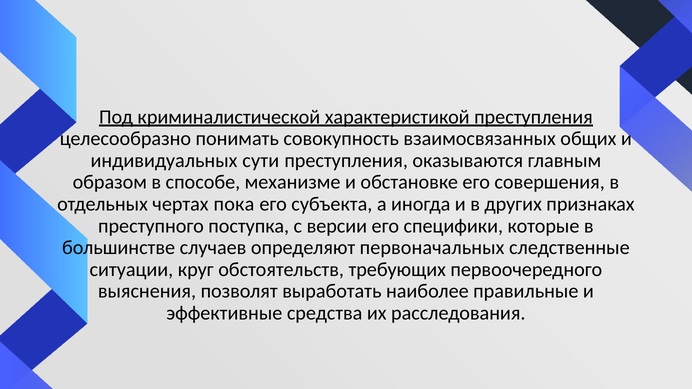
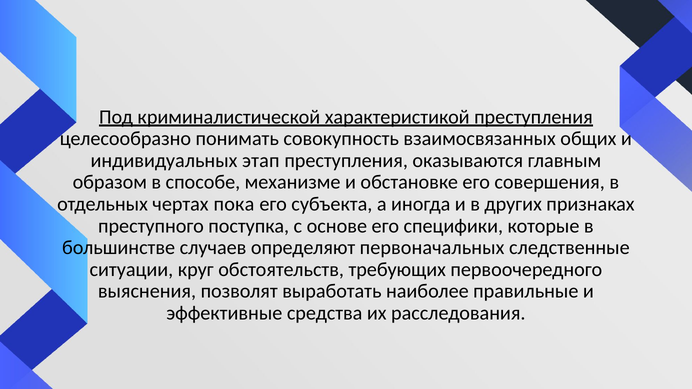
сути: сути -> этап
версии: версии -> основе
